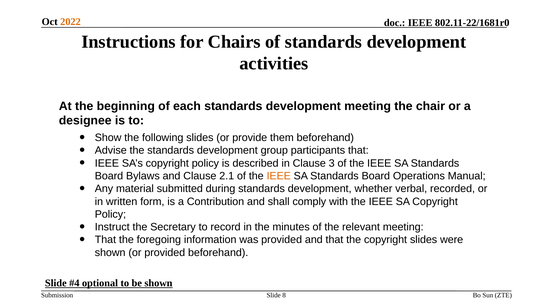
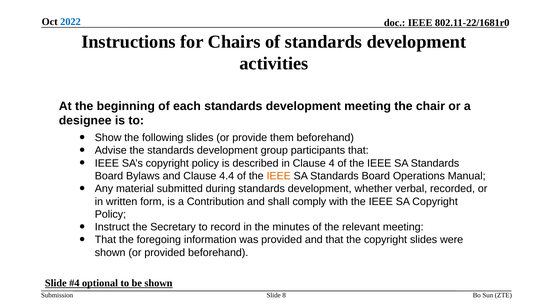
2022 colour: orange -> blue
3: 3 -> 4
2.1: 2.1 -> 4.4
